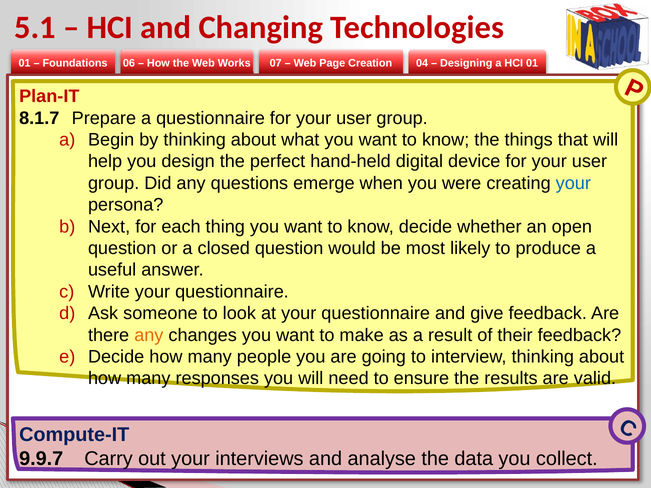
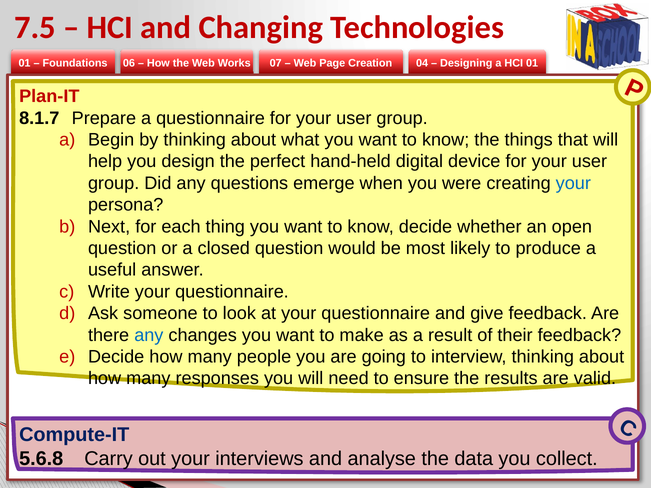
5.1: 5.1 -> 7.5
any at (149, 335) colour: orange -> blue
9.9.7: 9.9.7 -> 5.6.8
